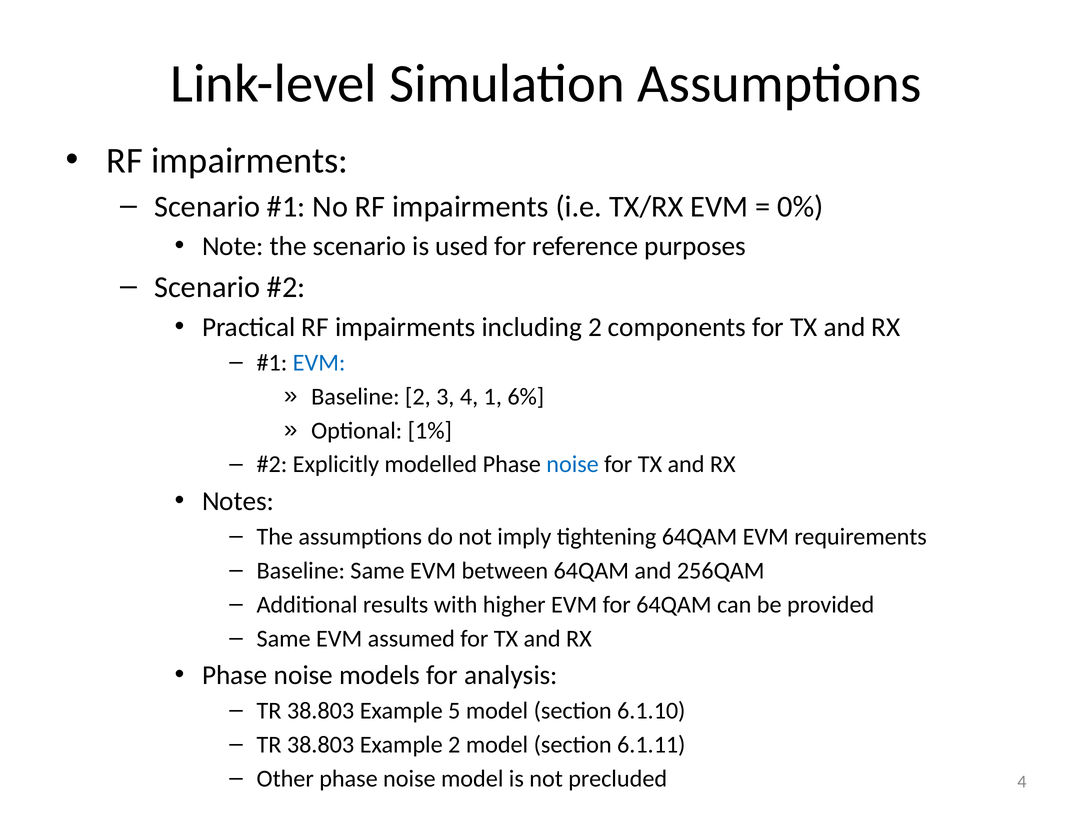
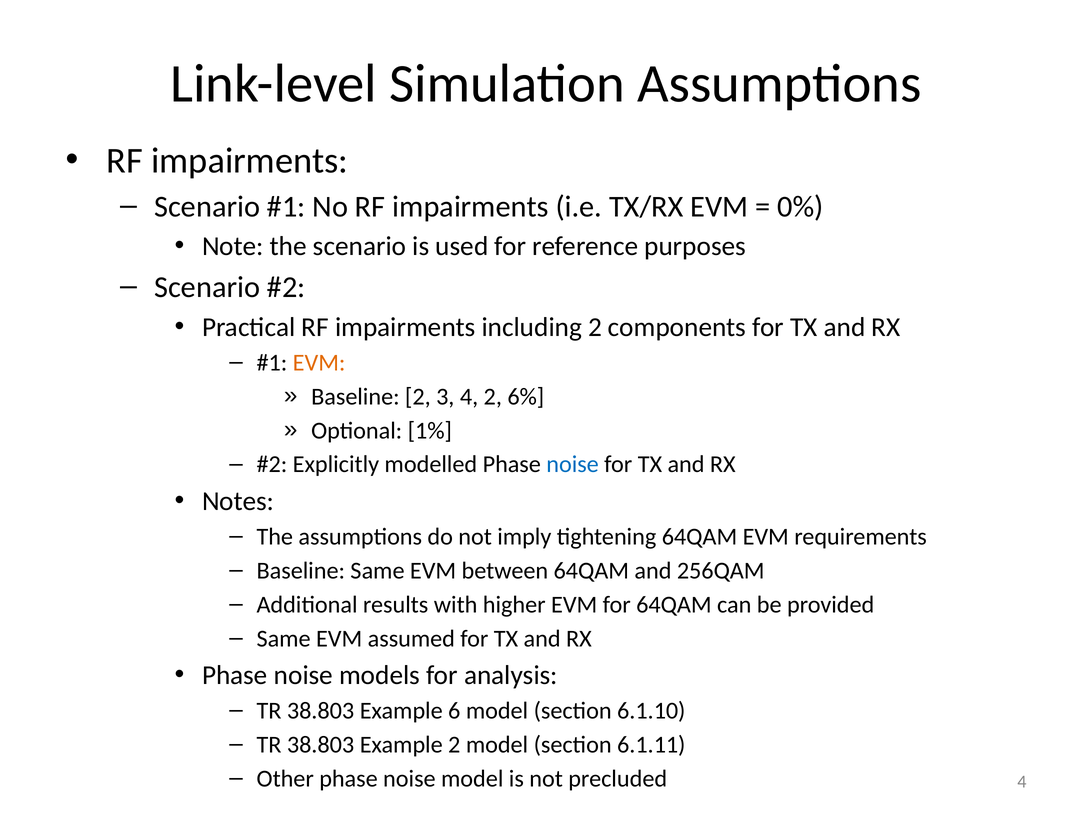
EVM at (319, 363) colour: blue -> orange
4 1: 1 -> 2
5: 5 -> 6
